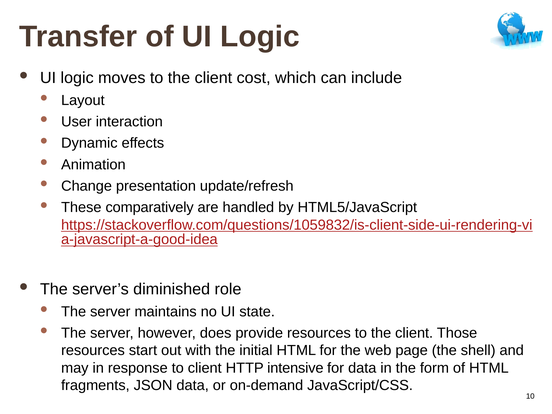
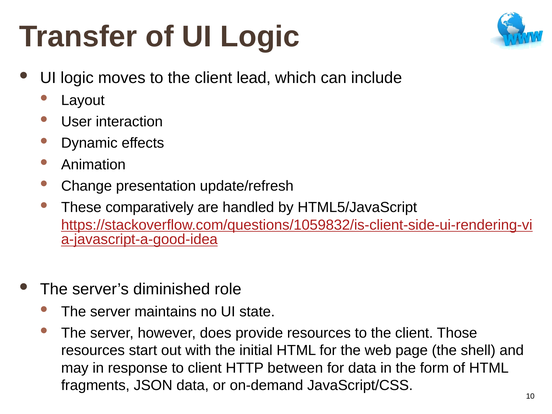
cost: cost -> lead
intensive: intensive -> between
